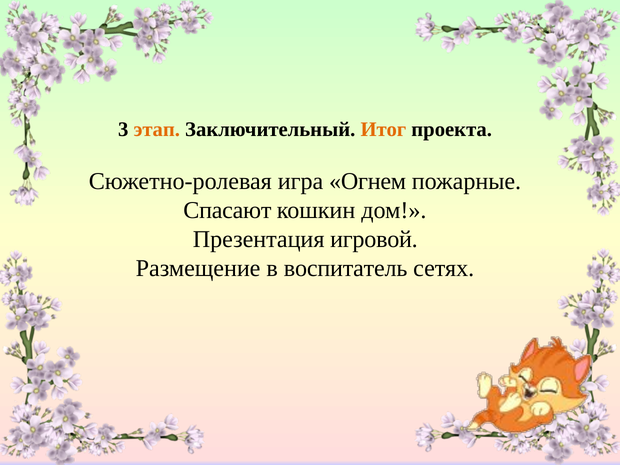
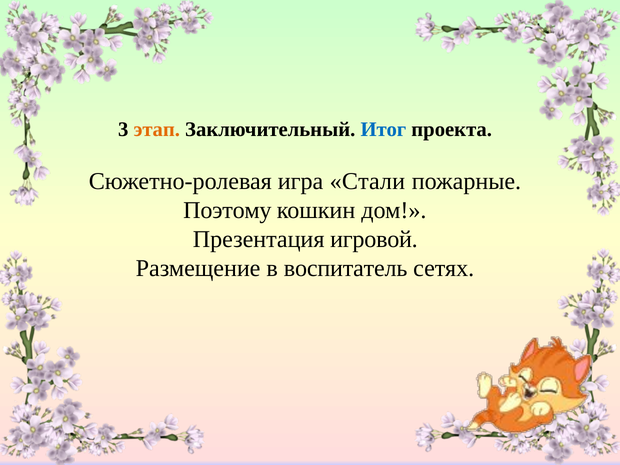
Итог colour: orange -> blue
Огнем: Огнем -> Стали
Спасают: Спасают -> Поэтому
